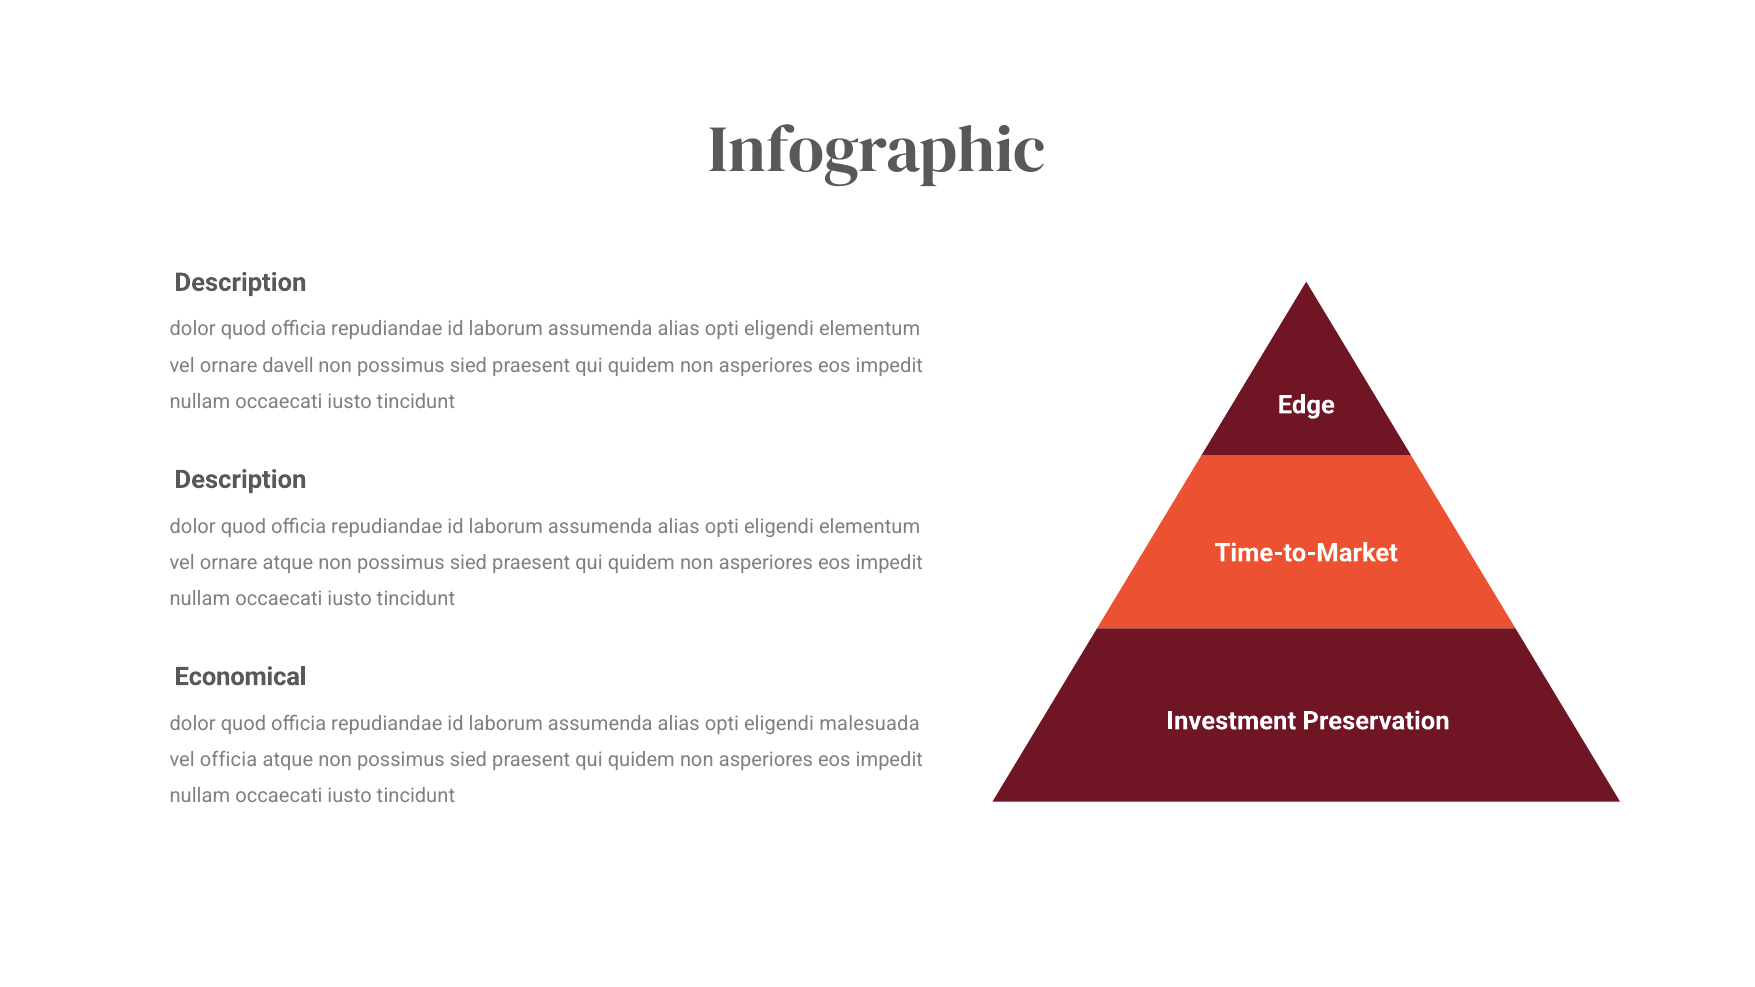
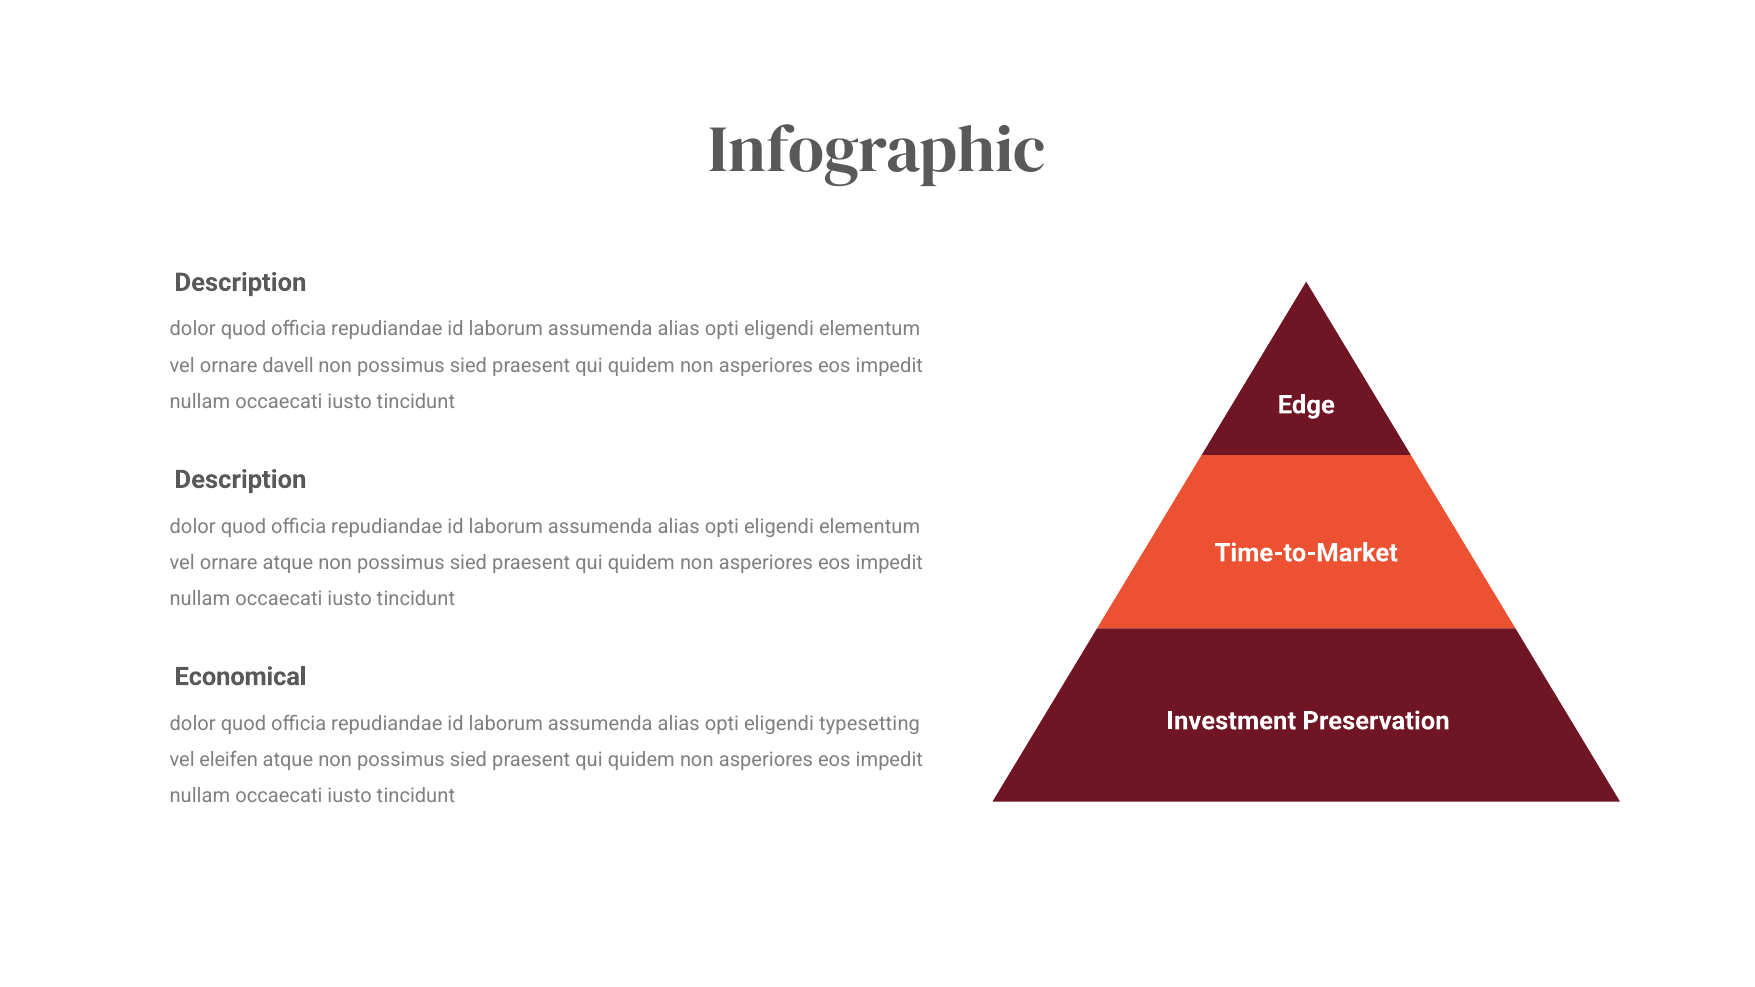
malesuada: malesuada -> typesetting
vel officia: officia -> eleifen
